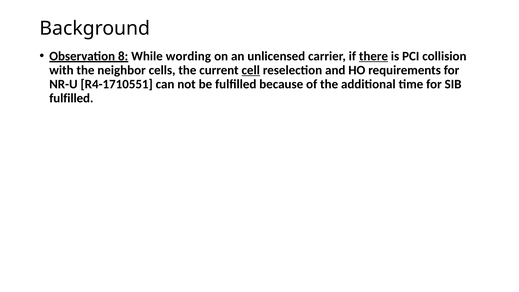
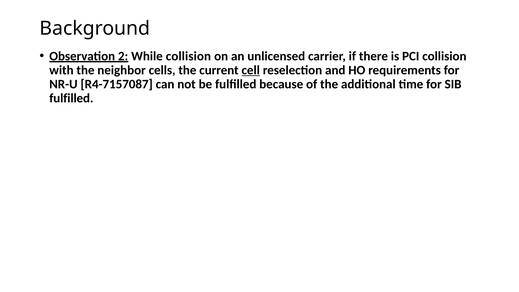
8: 8 -> 2
While wording: wording -> collision
there underline: present -> none
R4-1710551: R4-1710551 -> R4-7157087
